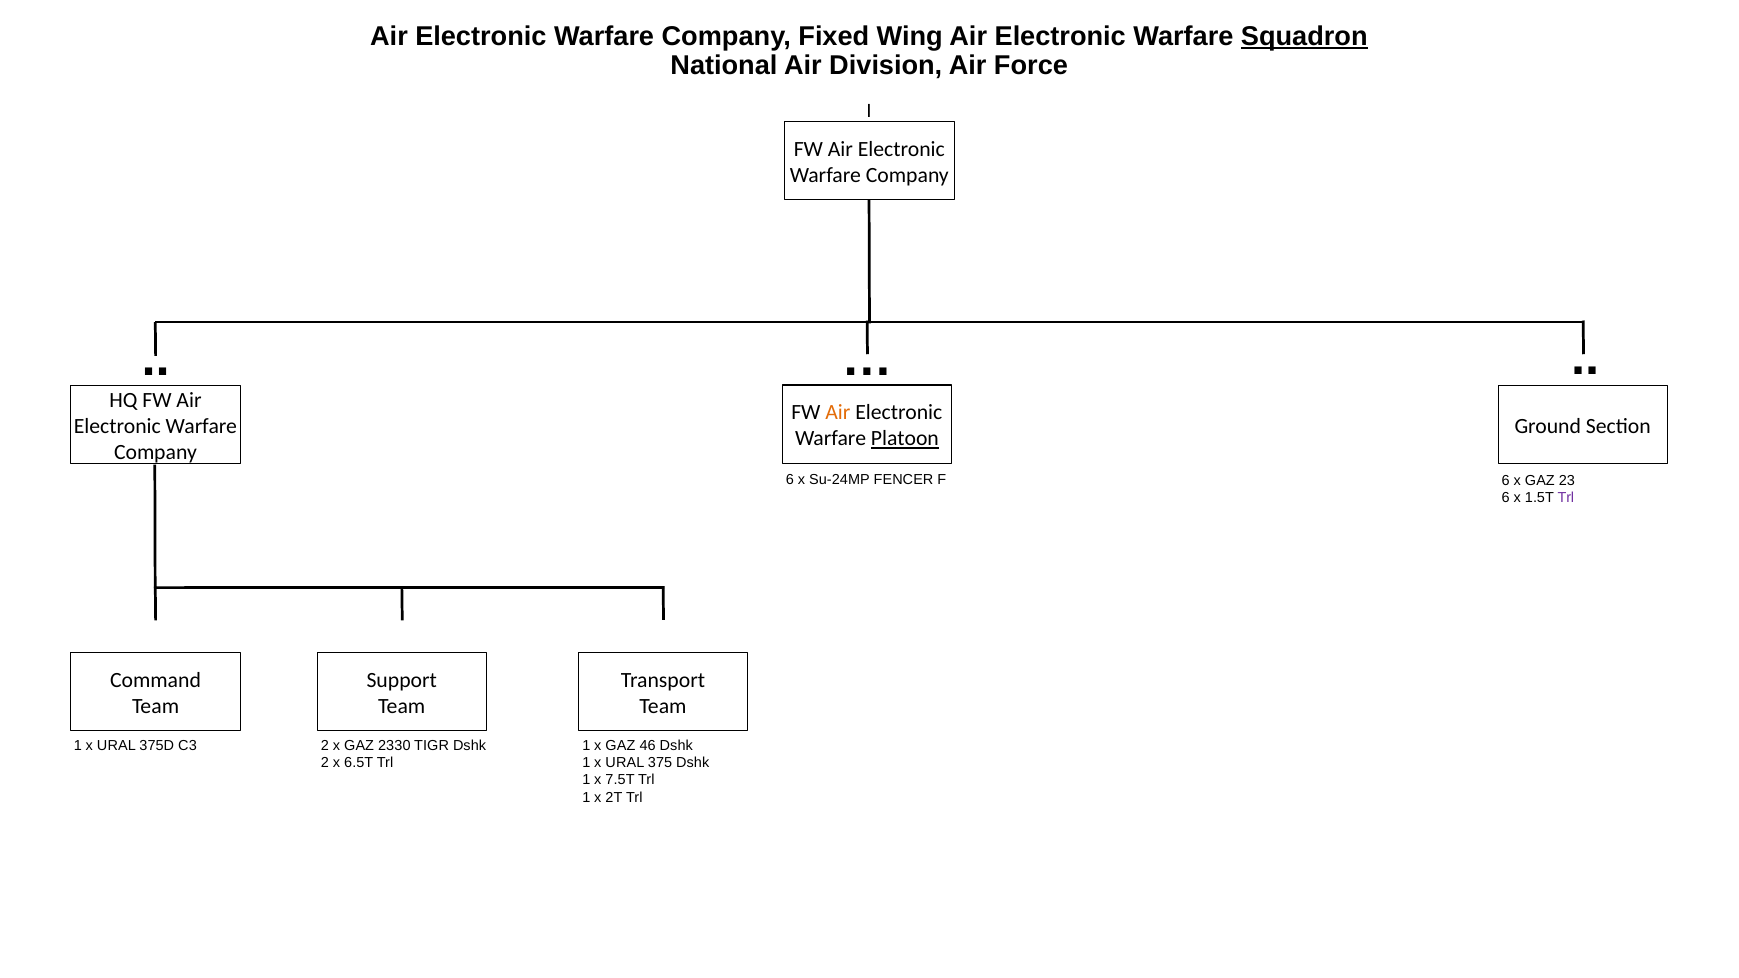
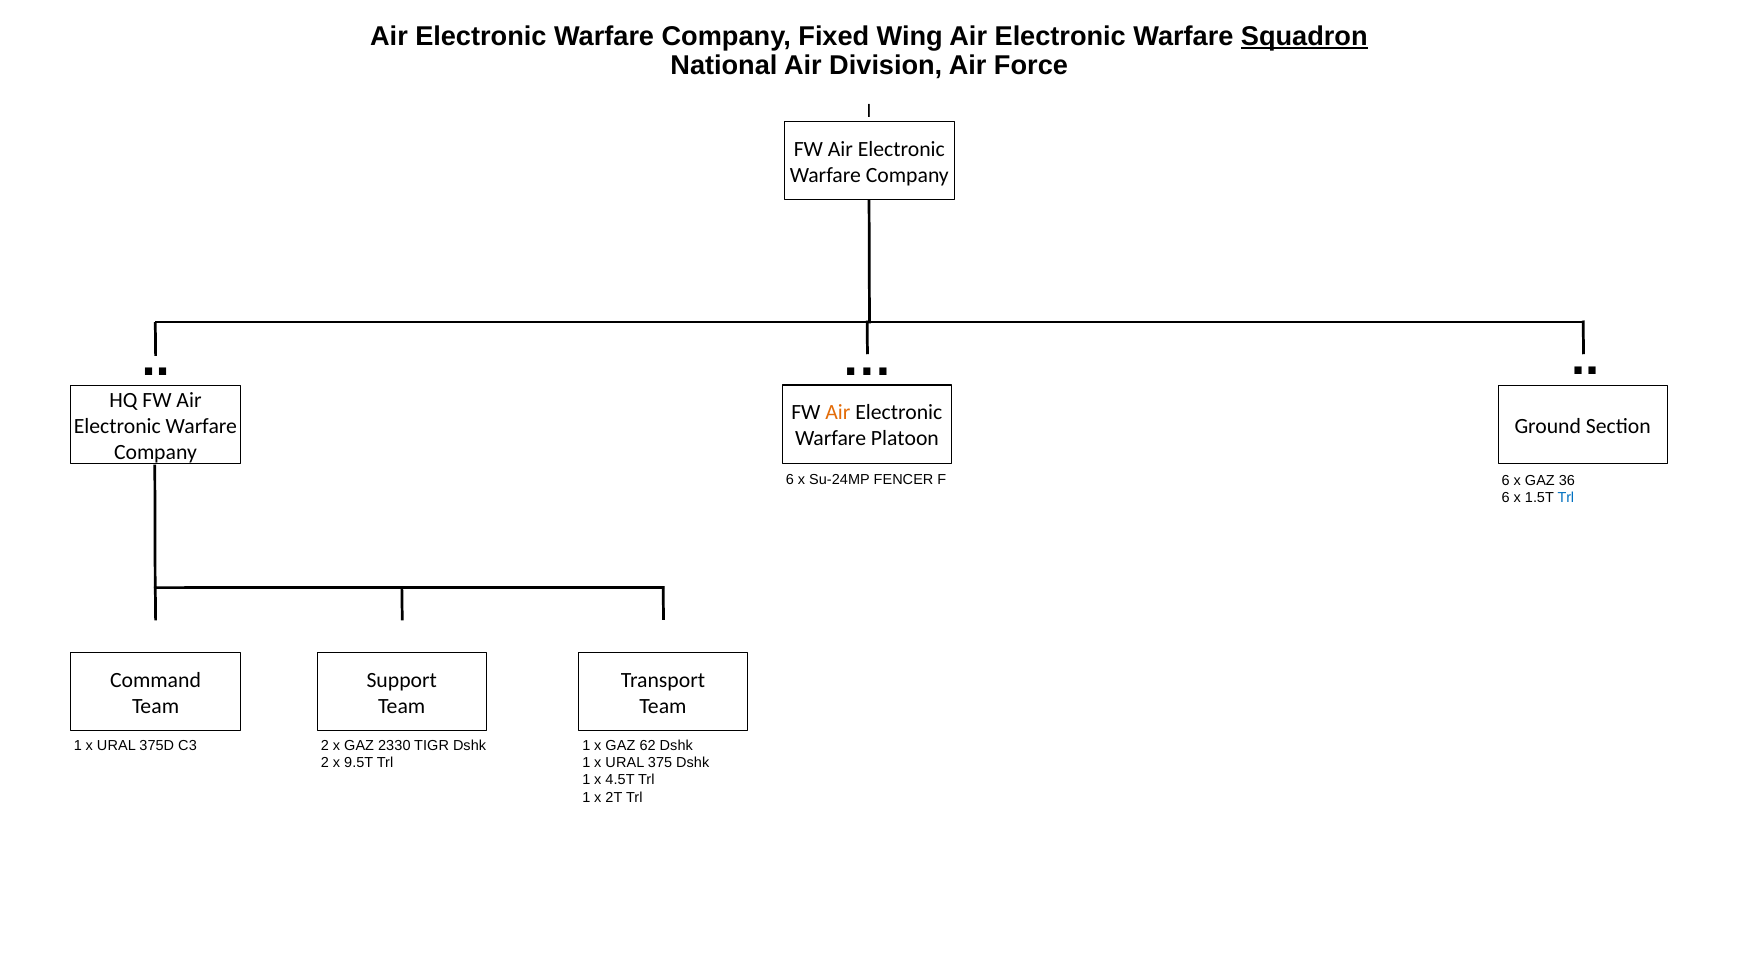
Platoon underline: present -> none
23: 23 -> 36
Trl at (1566, 498) colour: purple -> blue
46: 46 -> 62
6.5T: 6.5T -> 9.5T
7.5T: 7.5T -> 4.5T
